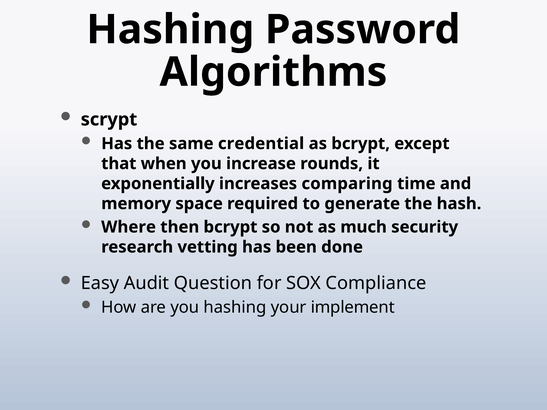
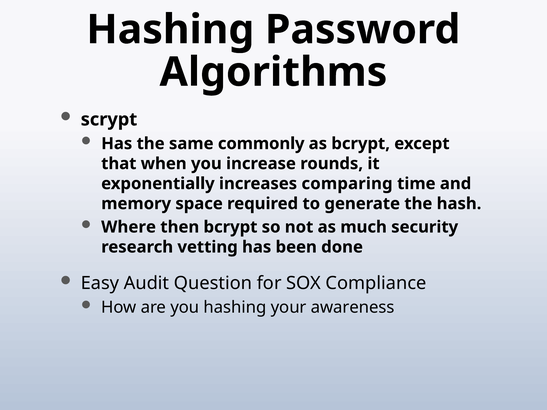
credential: credential -> commonly
implement: implement -> awareness
